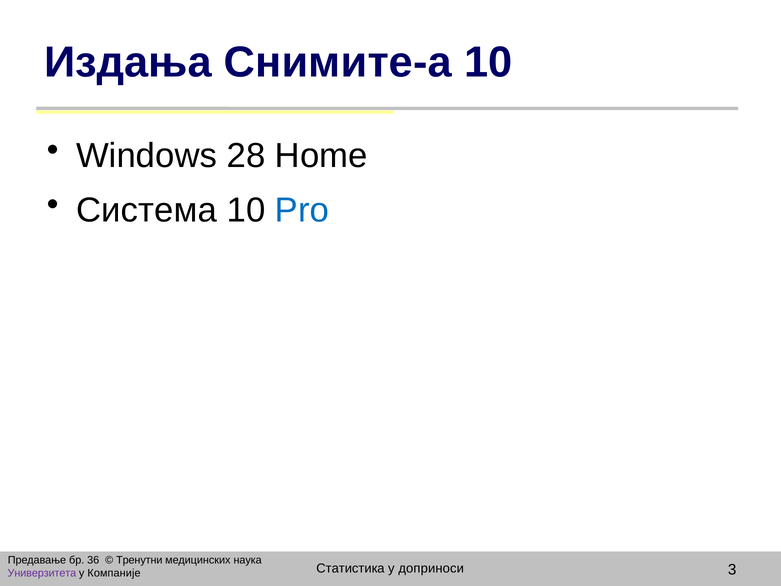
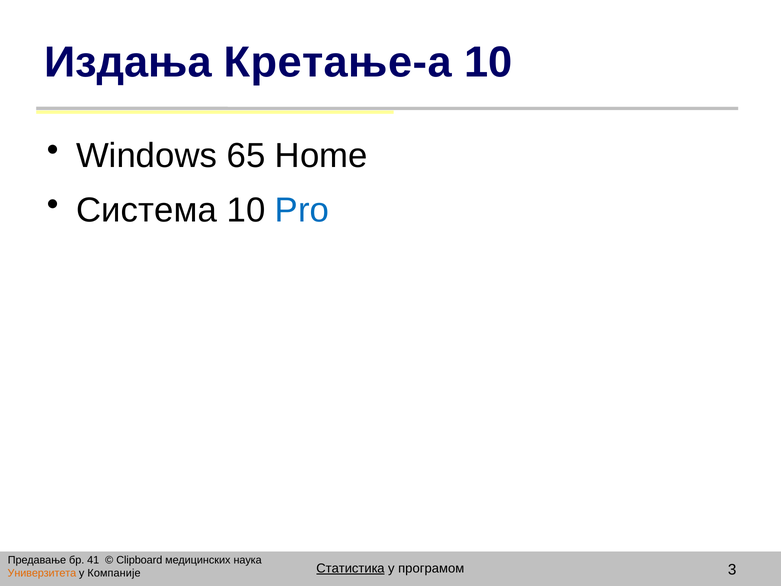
Снимите-а: Снимите-а -> Кретање-а
28: 28 -> 65
36: 36 -> 41
Тренутни: Тренутни -> Clipboard
Статистика underline: none -> present
доприноси: доприноси -> програмом
Универзитета colour: purple -> orange
